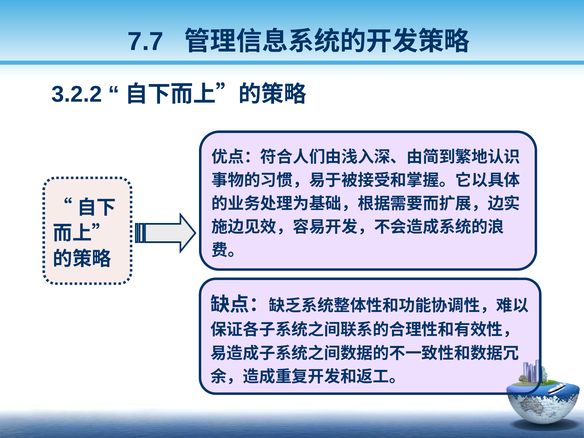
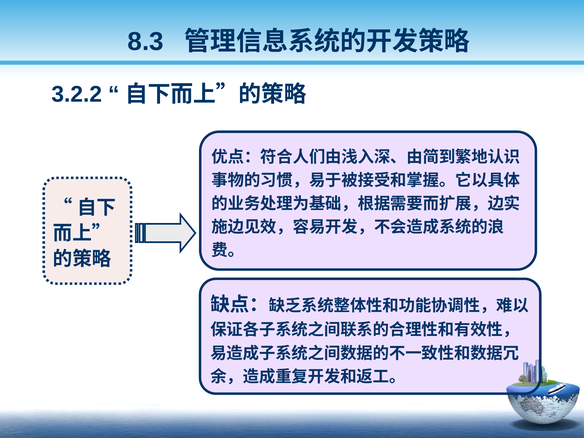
7.7: 7.7 -> 8.3
